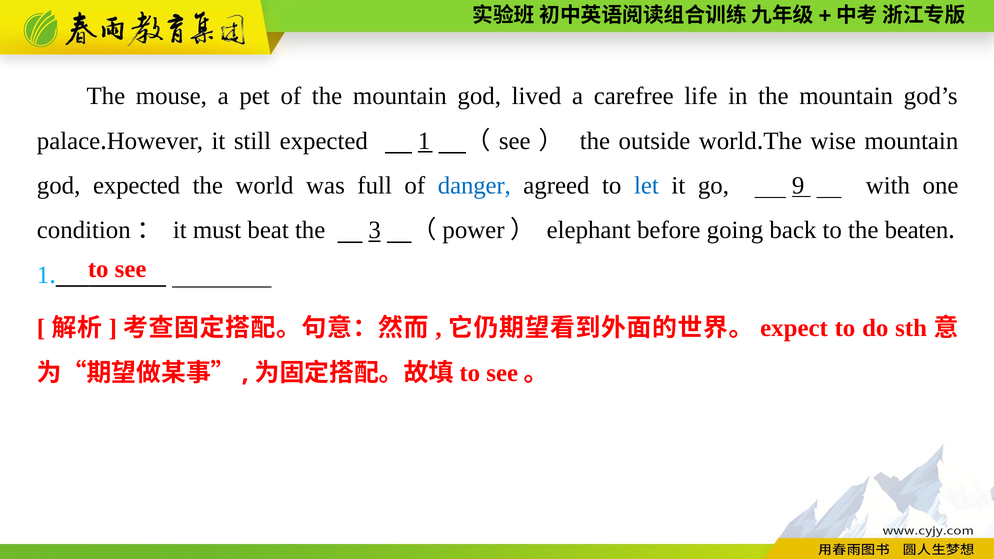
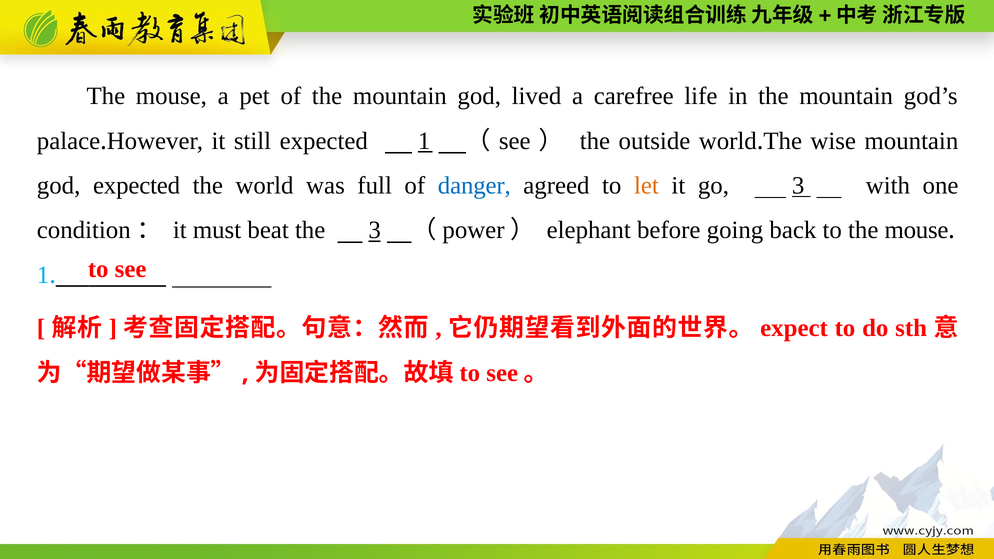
let colour: blue -> orange
go 9: 9 -> 3
to the beaten: beaten -> mouse
